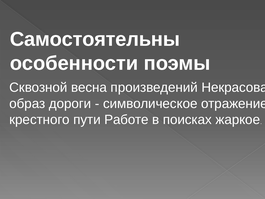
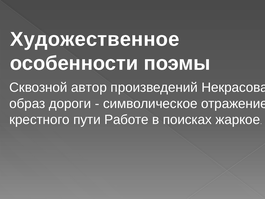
Самостоятельны: Самостоятельны -> Художественное
весна: весна -> автор
